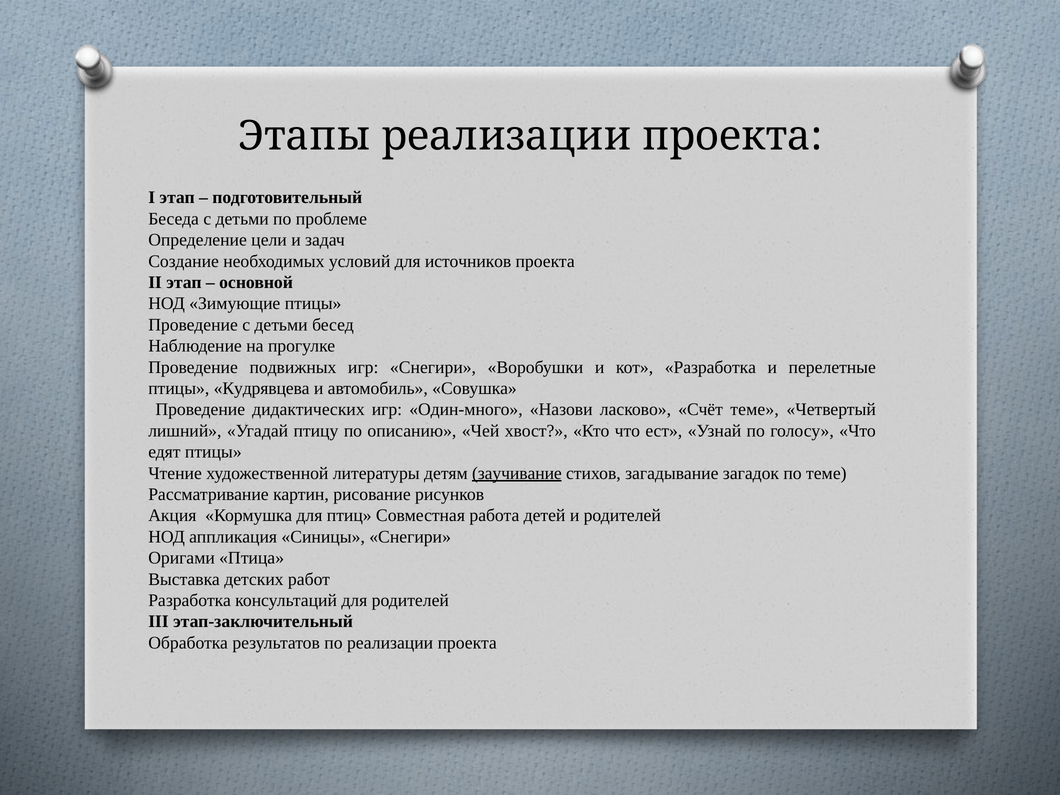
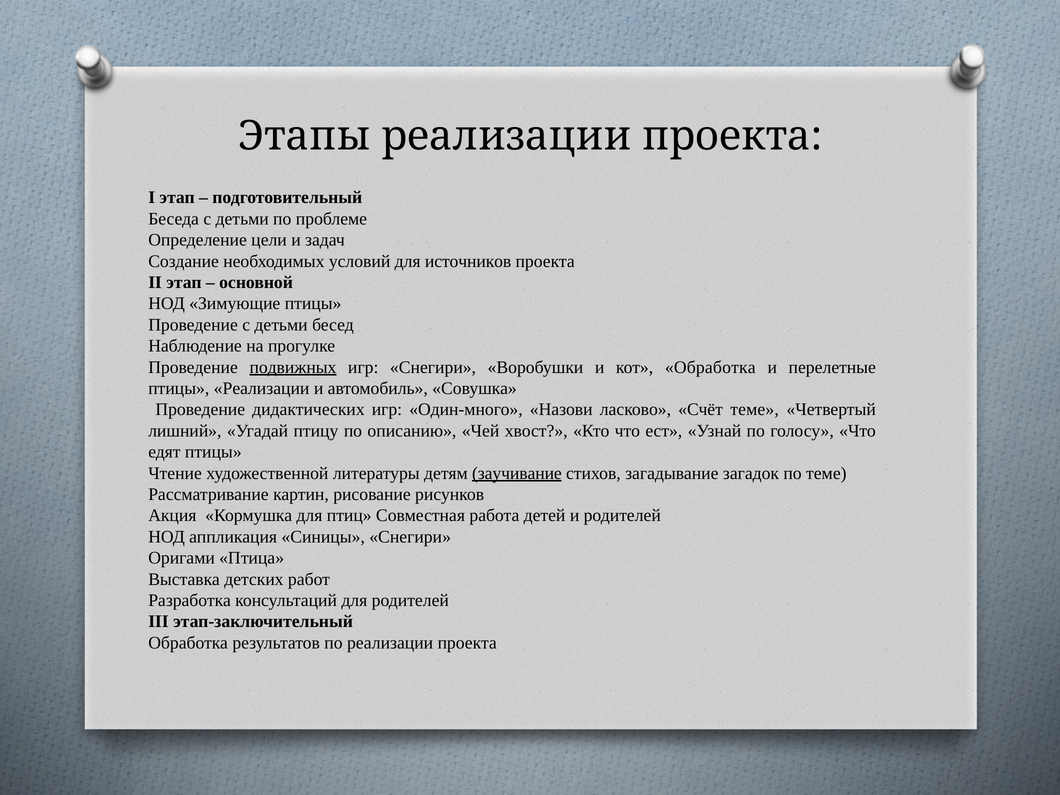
подвижных underline: none -> present
кот Разработка: Разработка -> Обработка
птицы Кудрявцева: Кудрявцева -> Реализации
